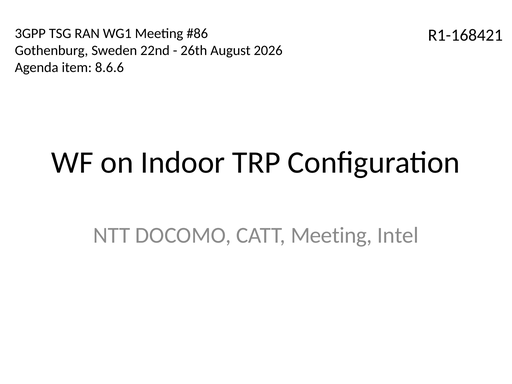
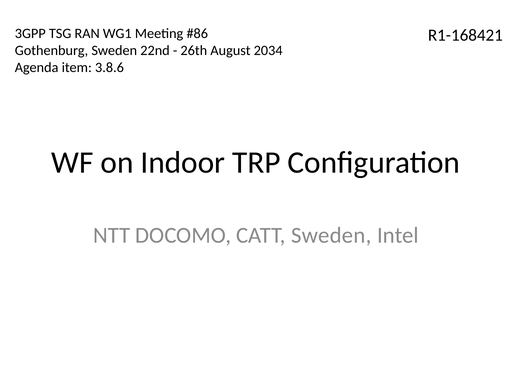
2026: 2026 -> 2034
8.6.6: 8.6.6 -> 3.8.6
CATT Meeting: Meeting -> Sweden
